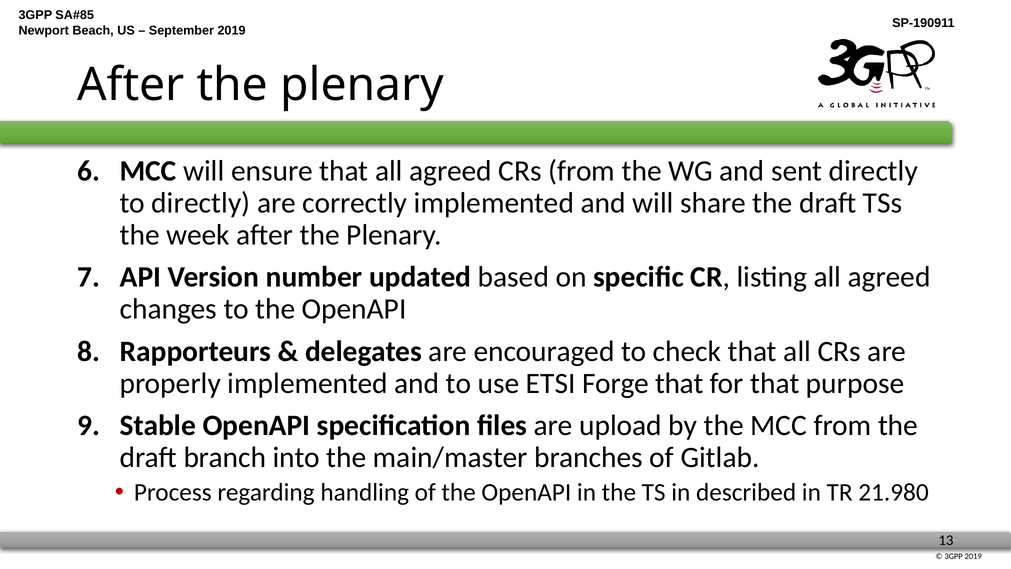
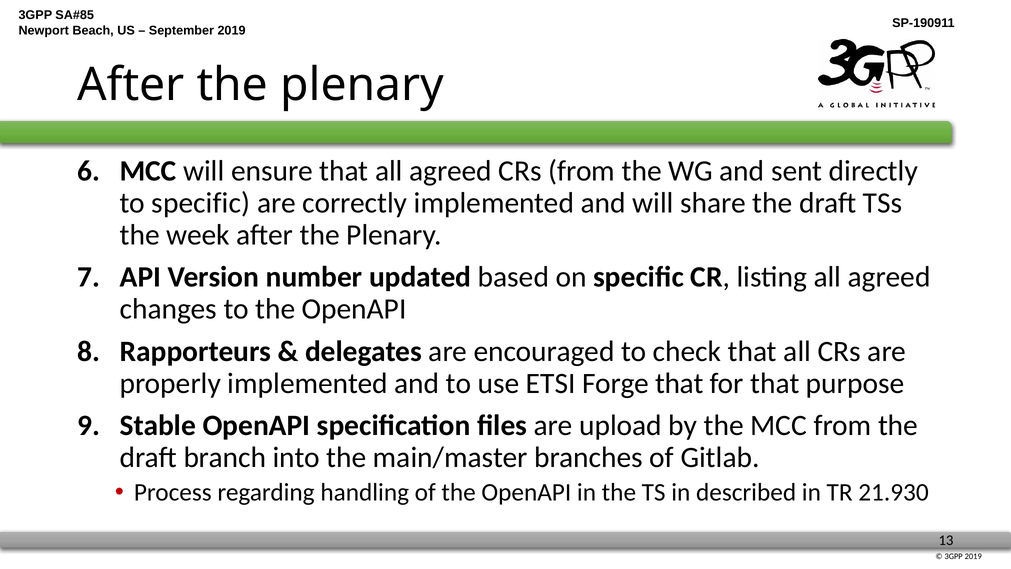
to directly: directly -> specific
21.980: 21.980 -> 21.930
